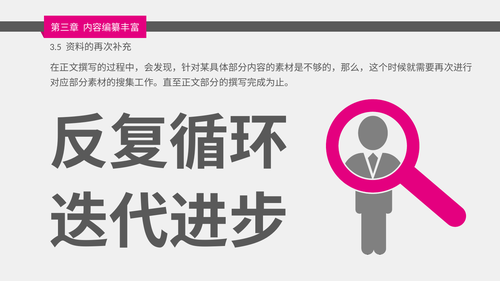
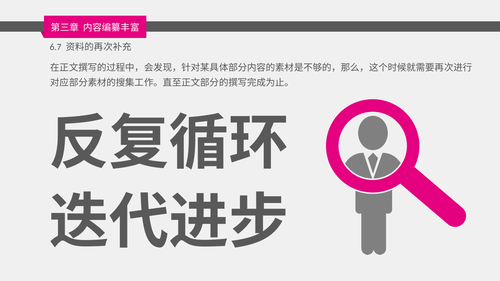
3.5: 3.5 -> 6.7
